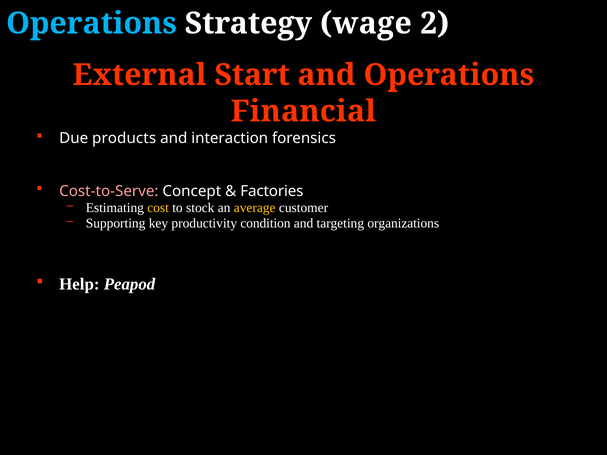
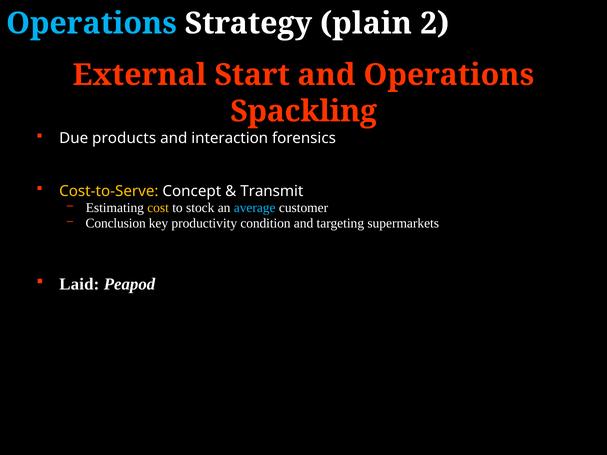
wage: wage -> plain
Financial: Financial -> Spackling
Cost-to-Serve colour: pink -> yellow
Factories: Factories -> Transmit
average colour: yellow -> light blue
Supporting: Supporting -> Conclusion
organizations: organizations -> supermarkets
Help: Help -> Laid
